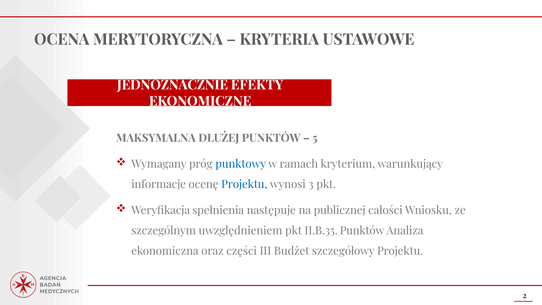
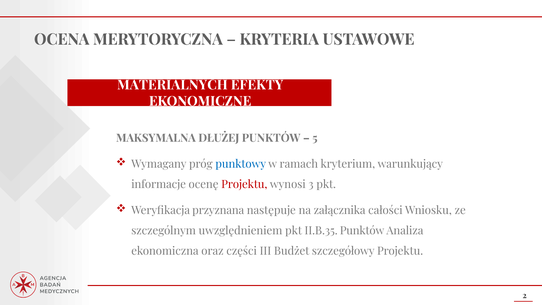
JEDNOZNACZNIE: JEDNOZNACZNIE -> MATERIALNYCH
Projektu at (244, 184) colour: blue -> red
spełnienia: spełnienia -> przyznana
publicznej: publicznej -> załącznika
